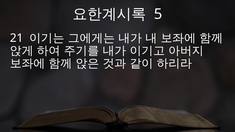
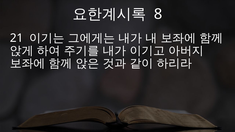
5: 5 -> 8
